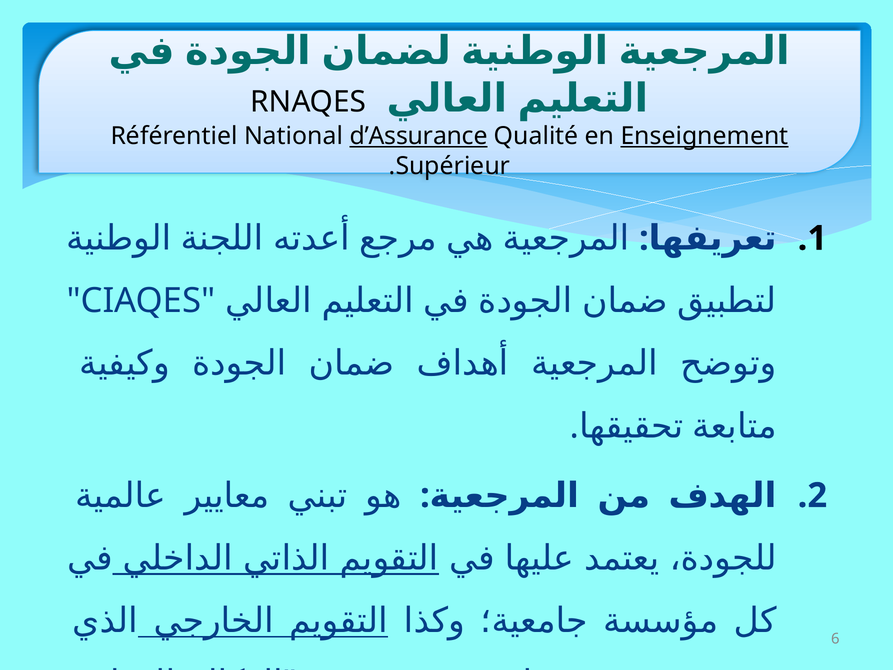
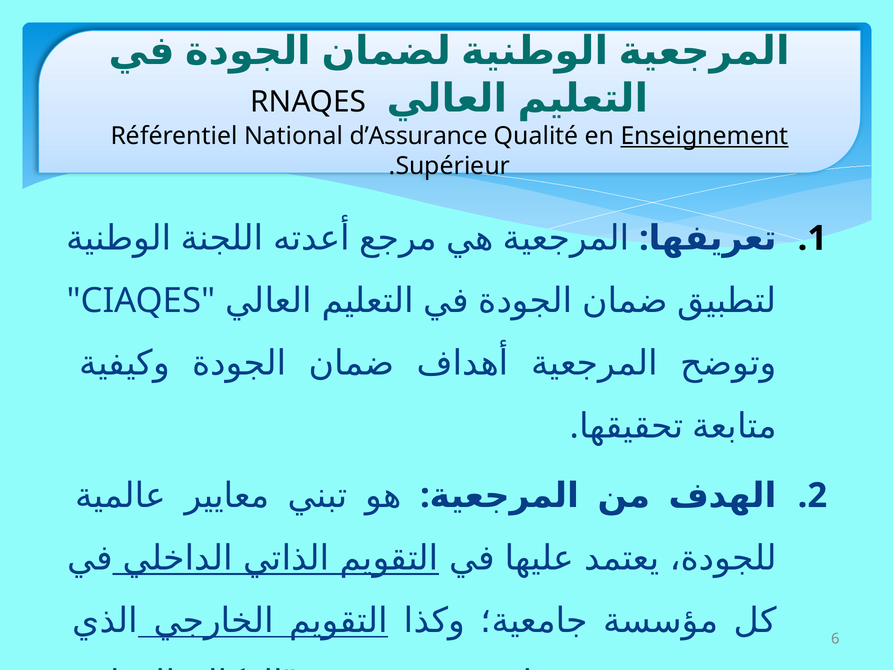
d’Assurance underline: present -> none
